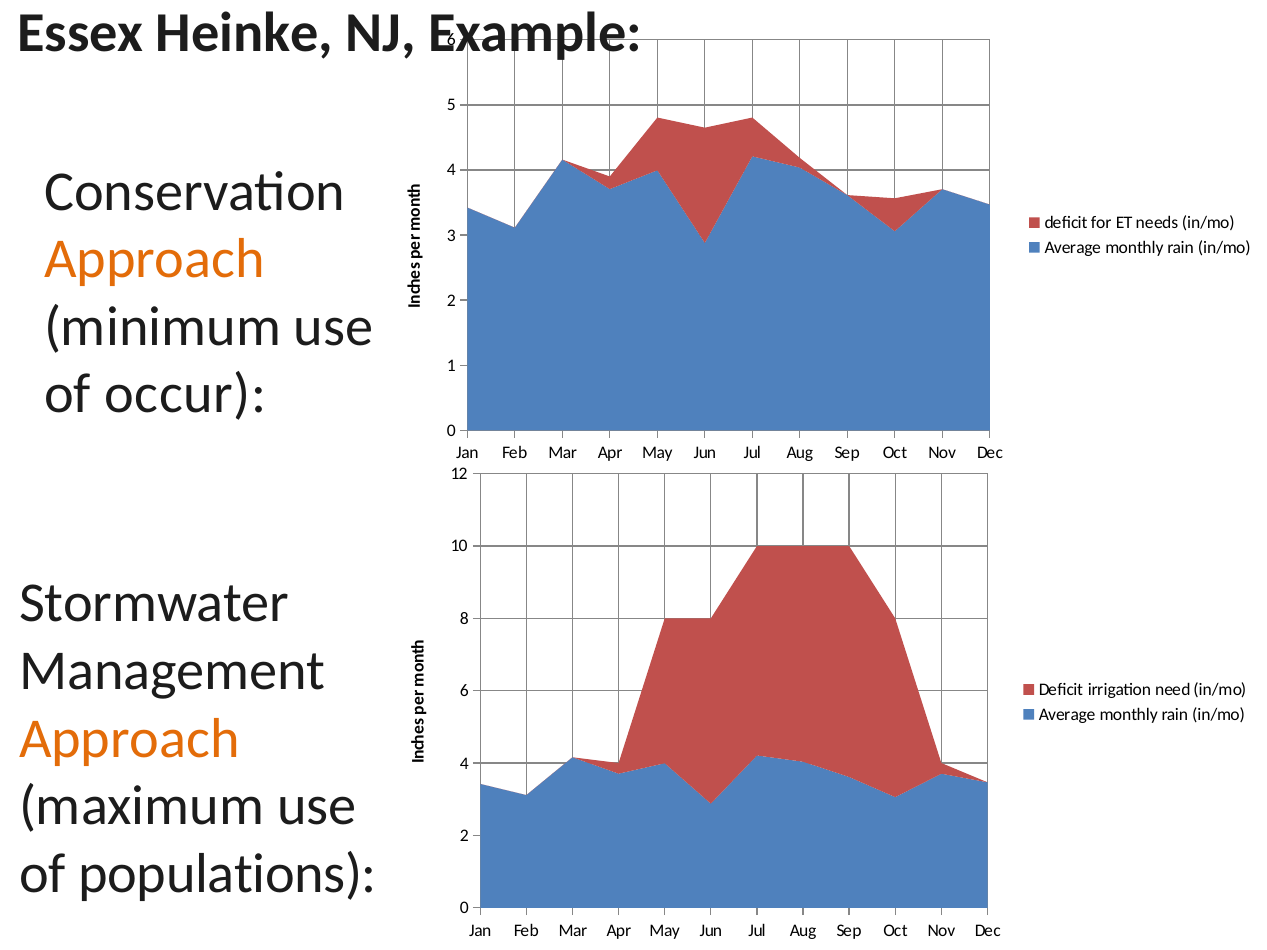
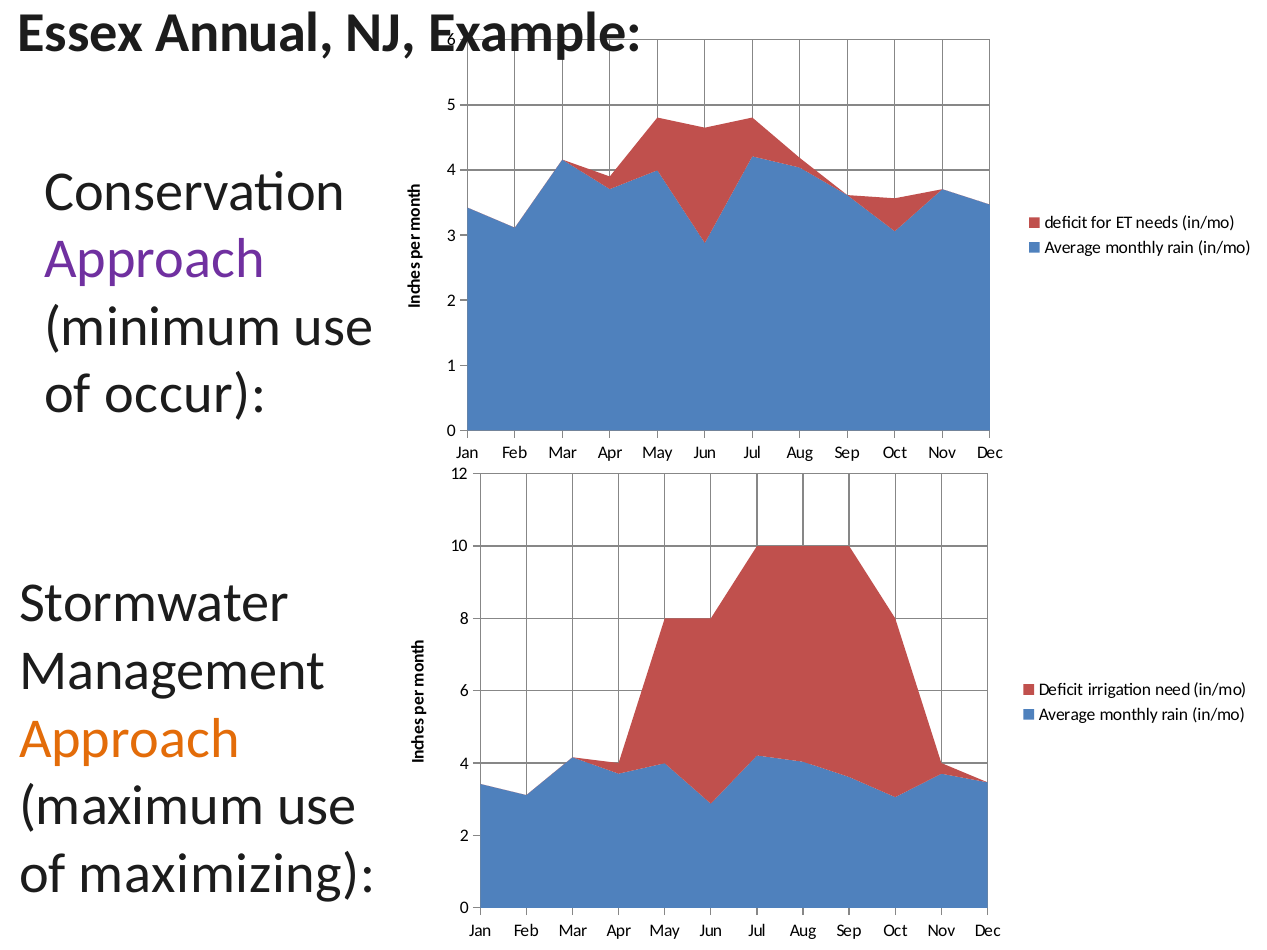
Heinke: Heinke -> Annual
Approach at (154, 259) colour: orange -> purple
populations: populations -> maximizing
